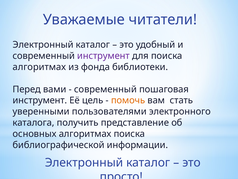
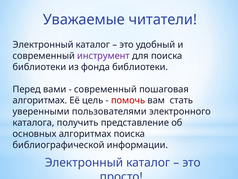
алгоритмах at (39, 67): алгоритмах -> библиотеки
инструмент at (40, 100): инструмент -> алгоритмах
помочь colour: orange -> red
